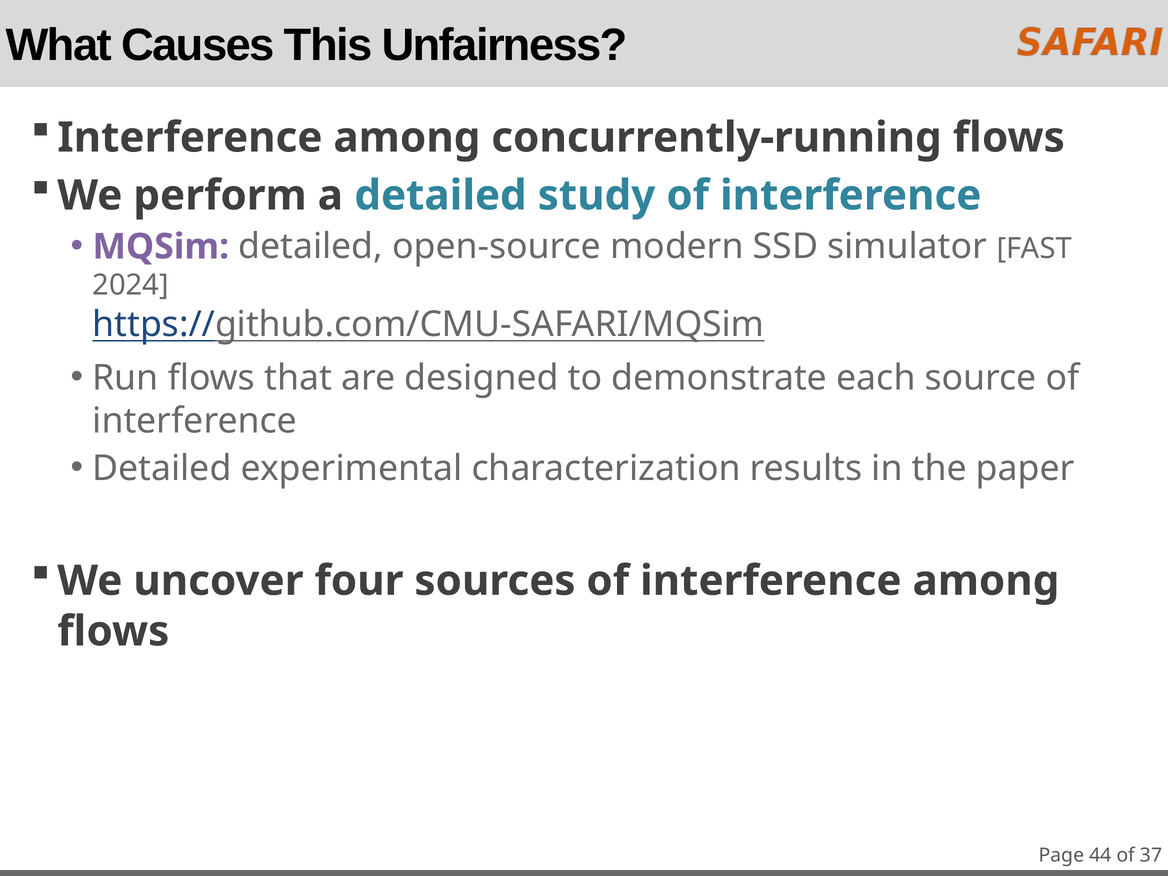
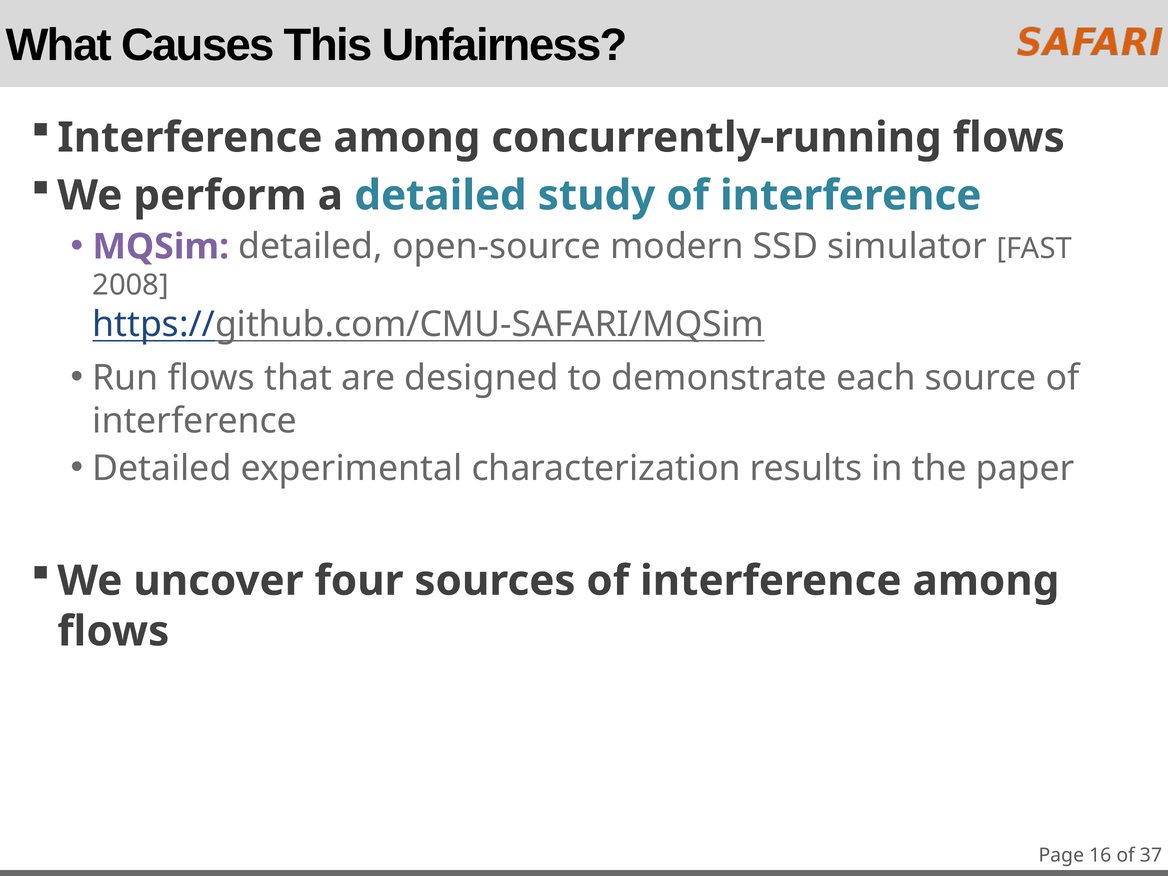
2024: 2024 -> 2008
44: 44 -> 16
